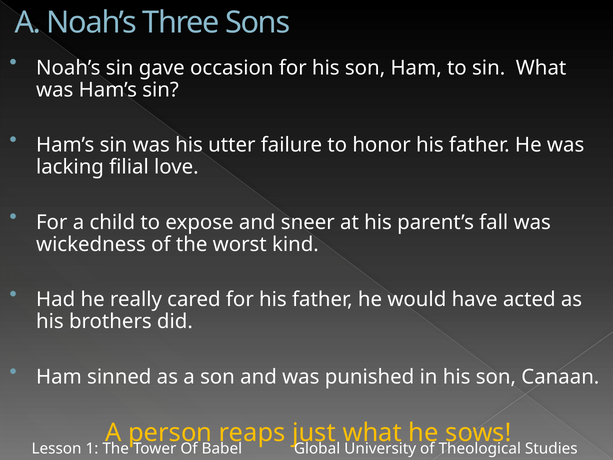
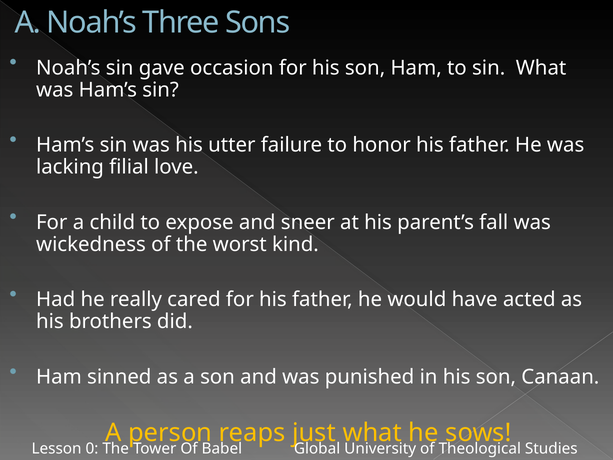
1: 1 -> 0
